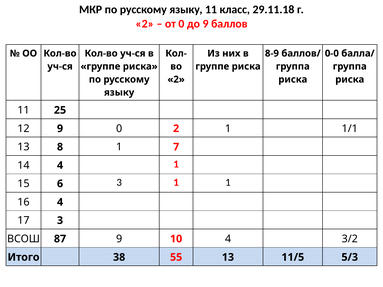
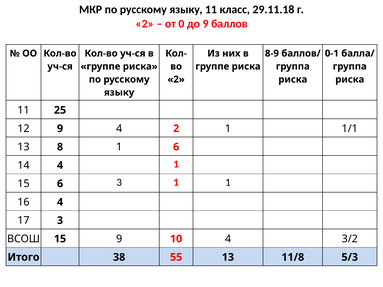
0-0: 0-0 -> 0-1
9 0: 0 -> 4
1 7: 7 -> 6
ВСОШ 87: 87 -> 15
11/5: 11/5 -> 11/8
